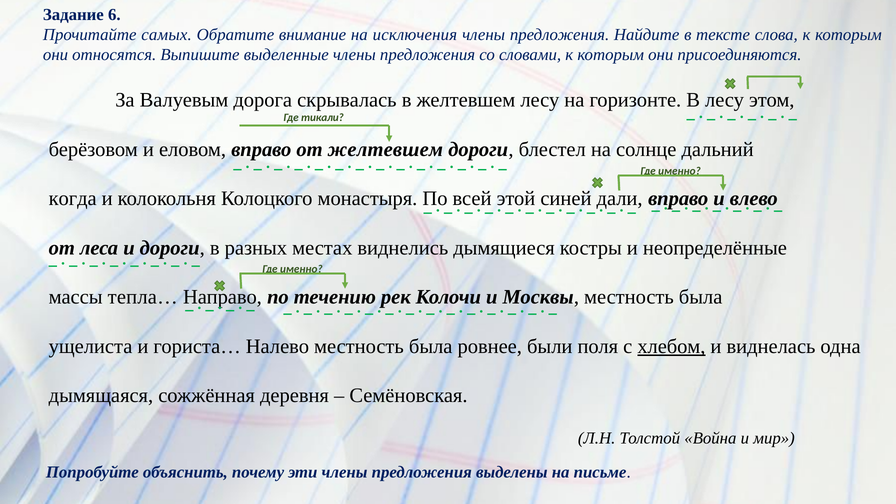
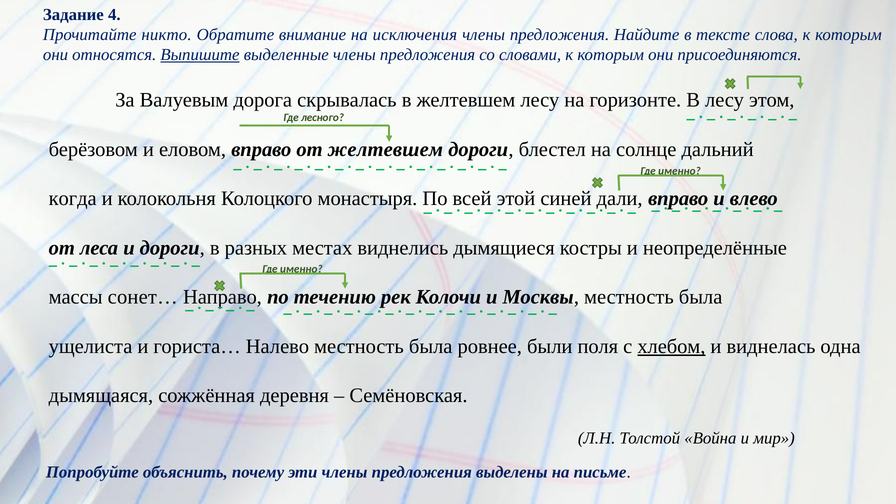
6: 6 -> 4
самых: самых -> никто
Выпишите underline: none -> present
тикали: тикали -> лесного
тепла…: тепла… -> сонет…
